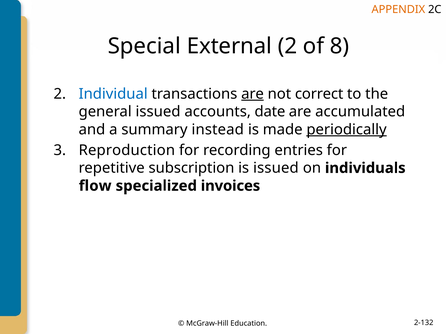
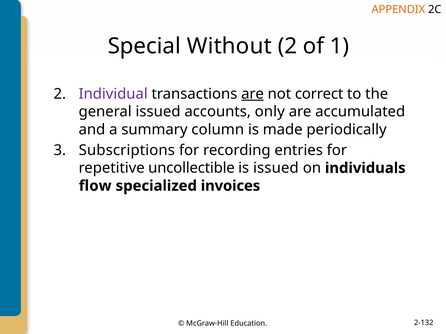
External: External -> Without
8: 8 -> 1
Individual colour: blue -> purple
date: date -> only
instead: instead -> column
periodically underline: present -> none
Reproduction: Reproduction -> Subscriptions
subscription: subscription -> uncollectible
